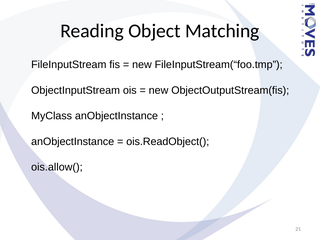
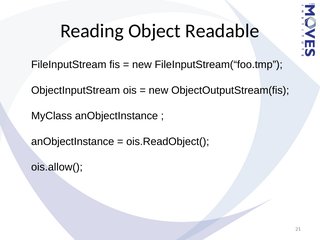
Matching: Matching -> Readable
